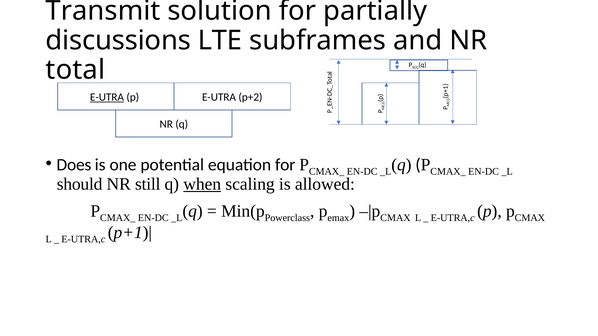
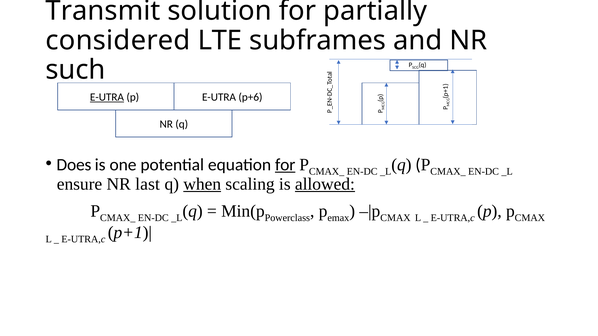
discussions: discussions -> considered
total: total -> such
p+2: p+2 -> p+6
for at (285, 165) underline: none -> present
should: should -> ensure
still: still -> last
allowed underline: none -> present
